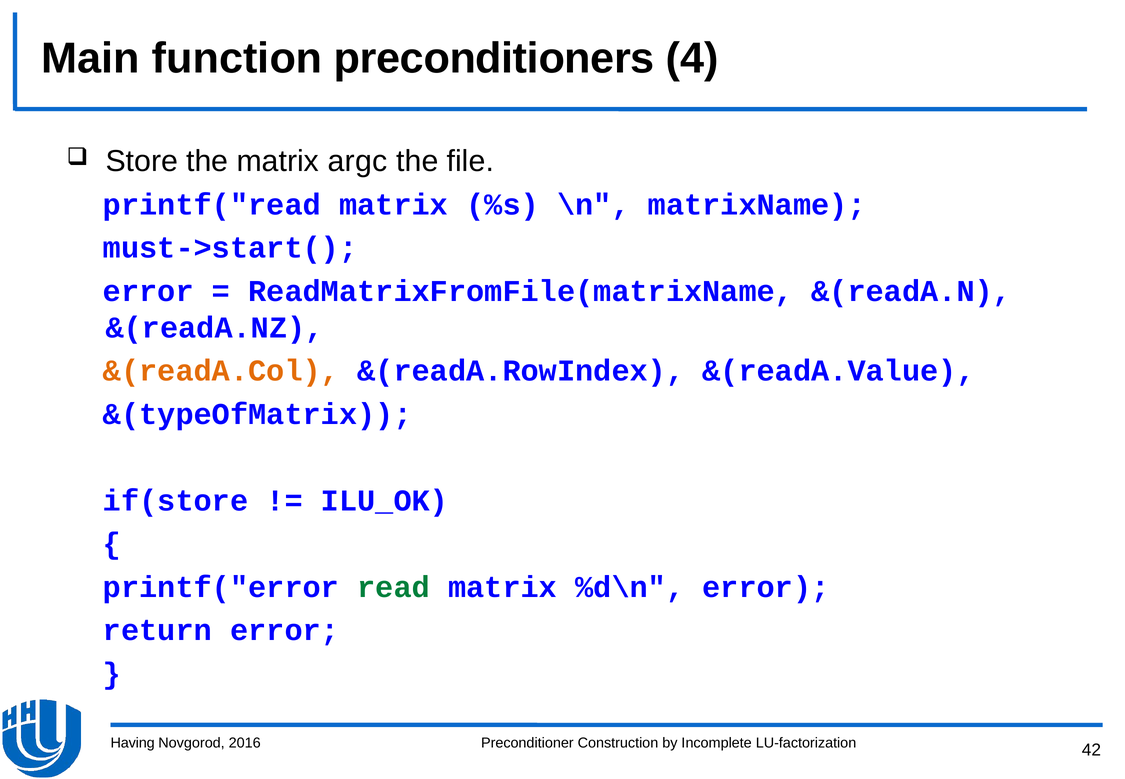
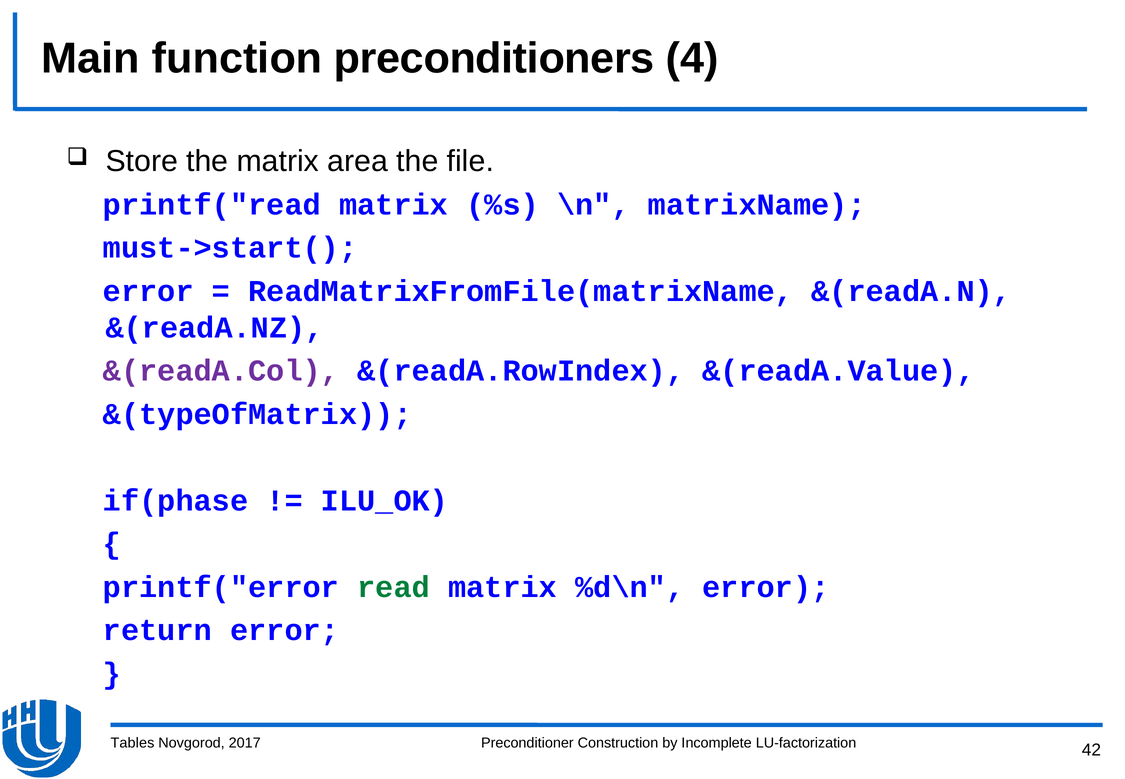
argc: argc -> area
&(readA.Col colour: orange -> purple
if(store: if(store -> if(phase
Having: Having -> Tables
2016: 2016 -> 2017
